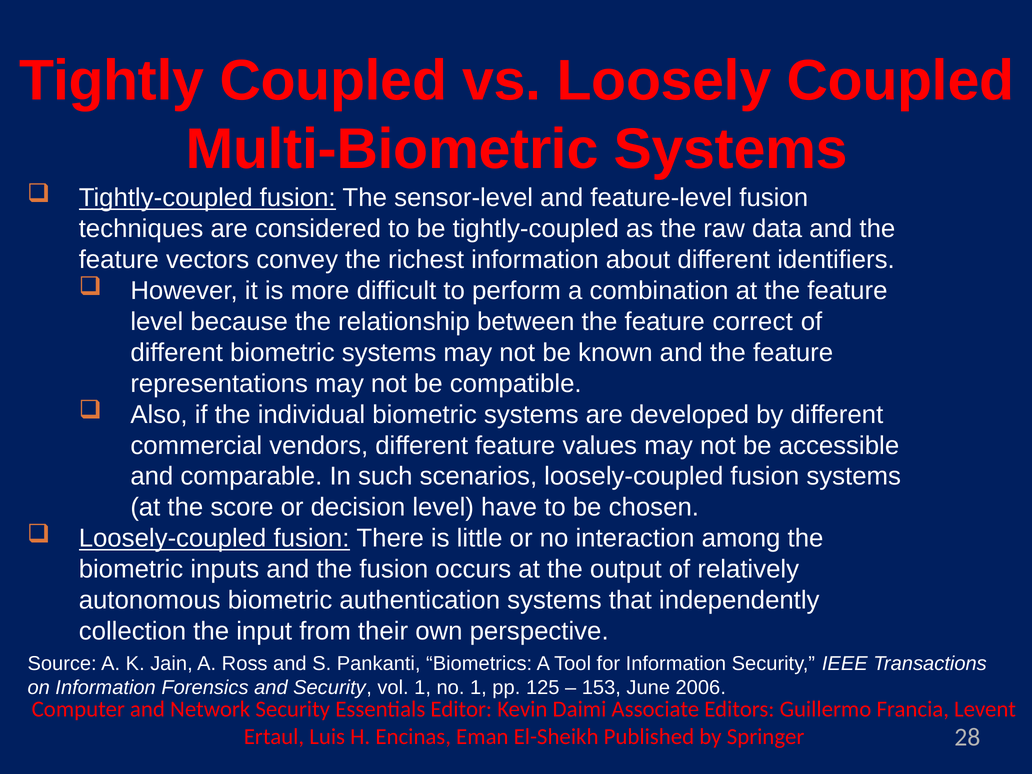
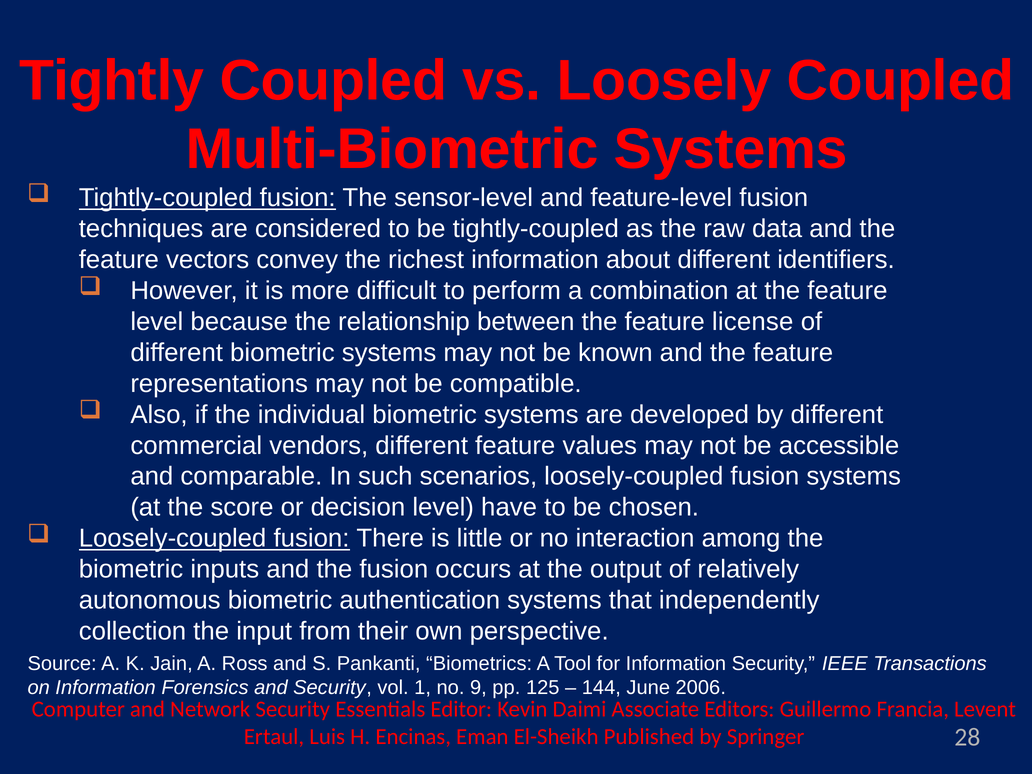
correct: correct -> license
no 1: 1 -> 9
153: 153 -> 144
